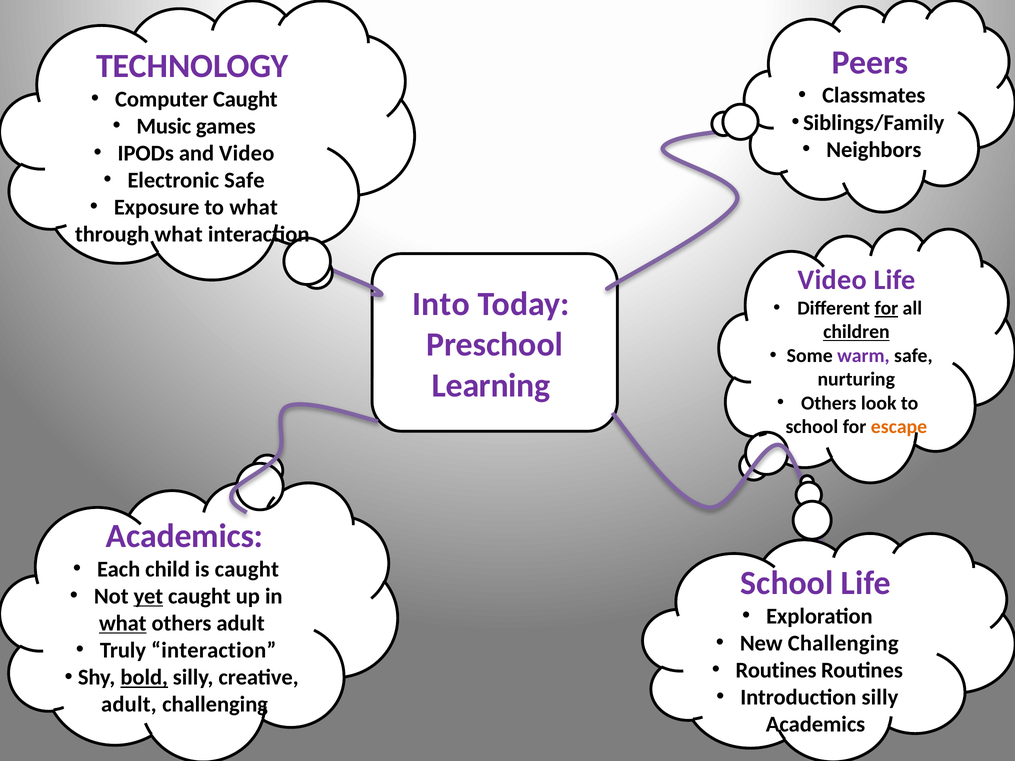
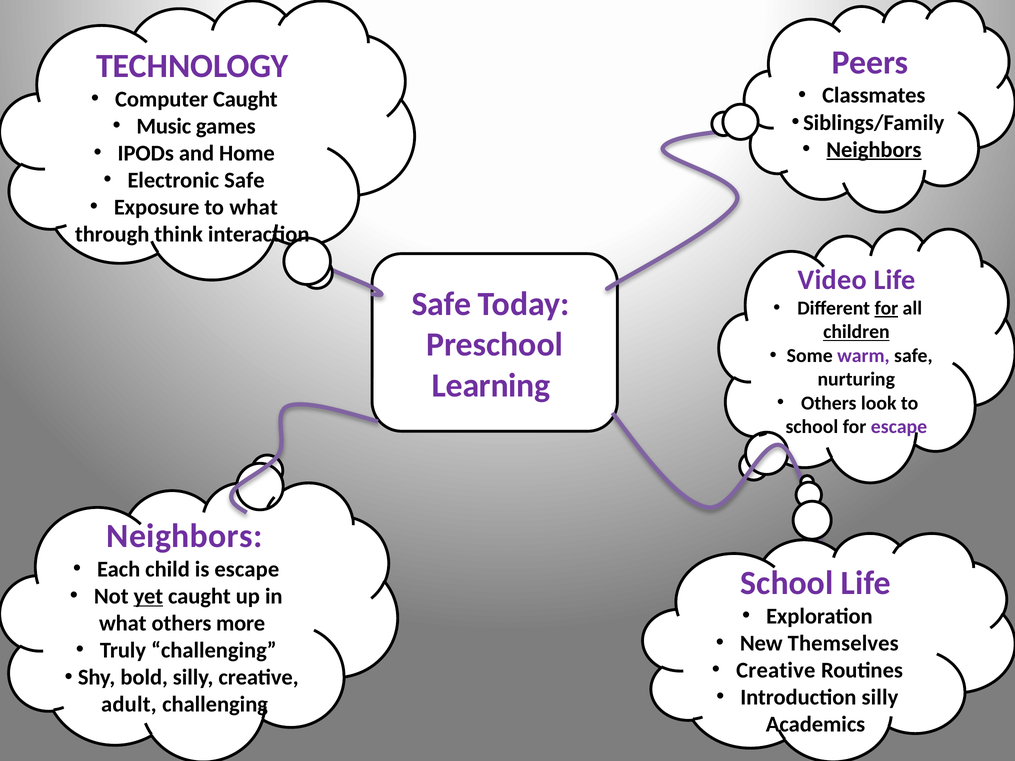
Neighbors at (874, 150) underline: none -> present
and Video: Video -> Home
through what: what -> think
Into at (441, 304): Into -> Safe
escape at (899, 427) colour: orange -> purple
Academics at (185, 536): Academics -> Neighbors
is caught: caught -> escape
what at (123, 624) underline: present -> none
others adult: adult -> more
New Challenging: Challenging -> Themselves
Truly interaction: interaction -> challenging
Routines at (776, 670): Routines -> Creative
bold underline: present -> none
